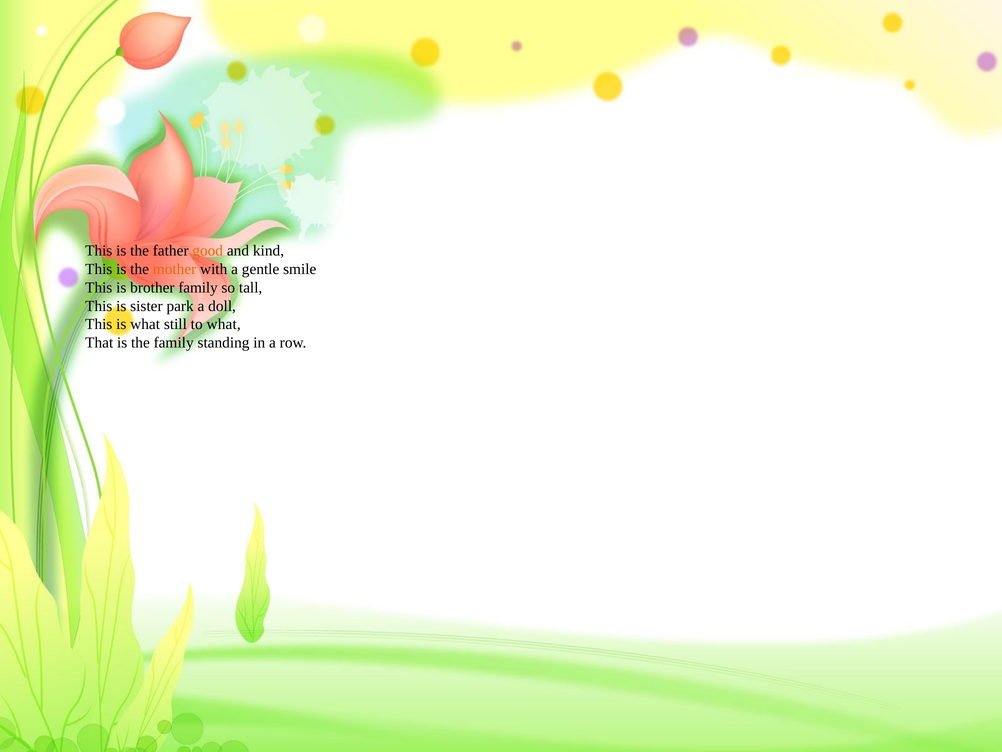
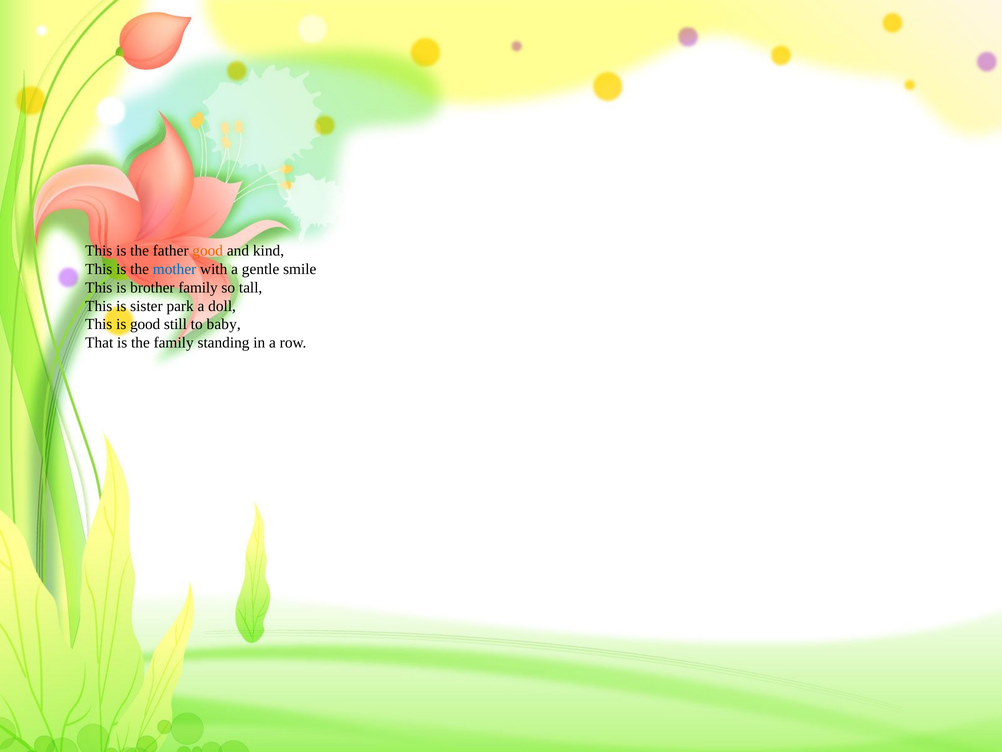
mother colour: orange -> blue
is what: what -> good
to what: what -> baby
